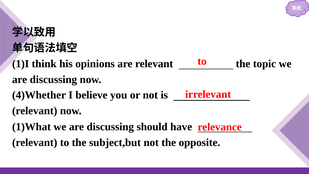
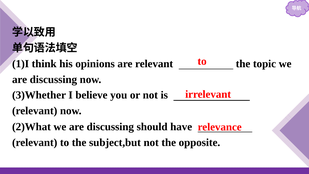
4)Whether: 4)Whether -> 3)Whether
1)What: 1)What -> 2)What
